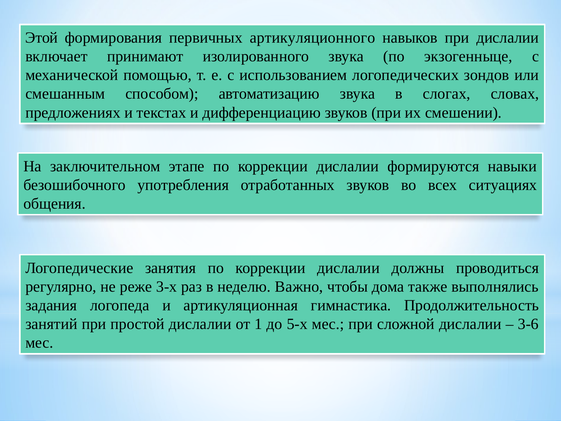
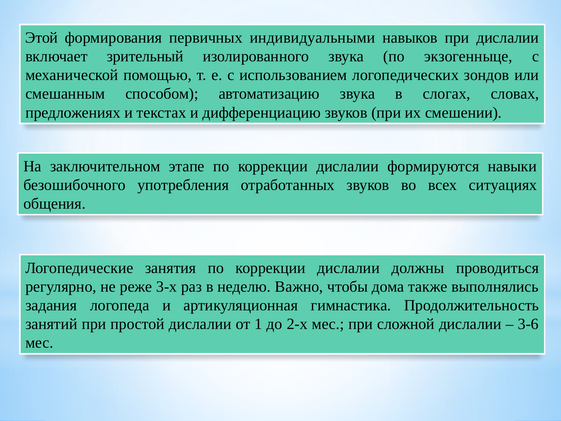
артикуляционного: артикуляционного -> индивидуальными
принимают: принимают -> зрительный
5-х: 5-х -> 2-х
